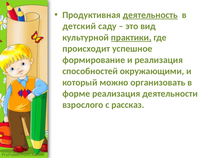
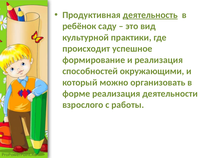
детский: детский -> ребёнок
практики underline: present -> none
рассказ: рассказ -> работы
